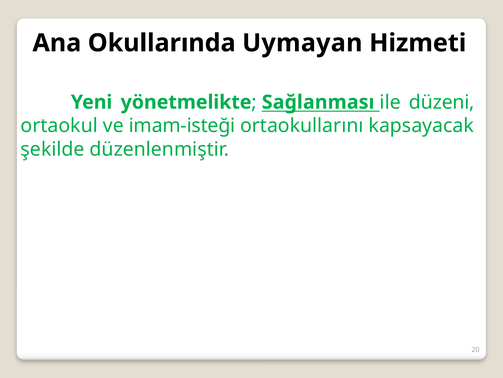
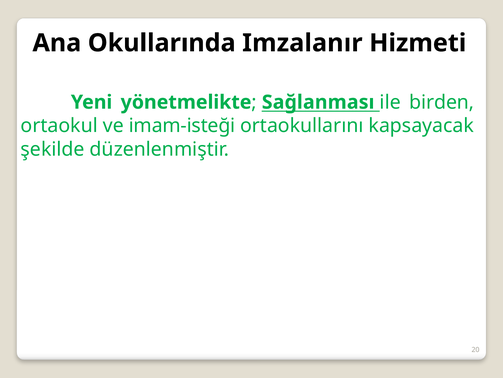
Uymayan: Uymayan -> Imzalanır
düzeni: düzeni -> birden
